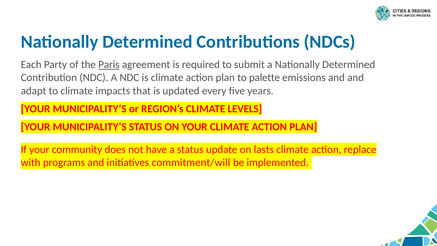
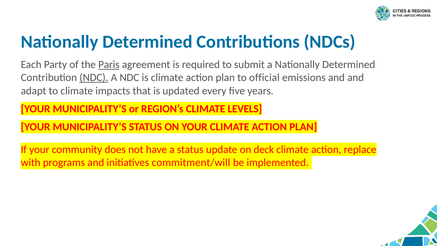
NDC at (94, 78) underline: none -> present
palette: palette -> official
lasts: lasts -> deck
